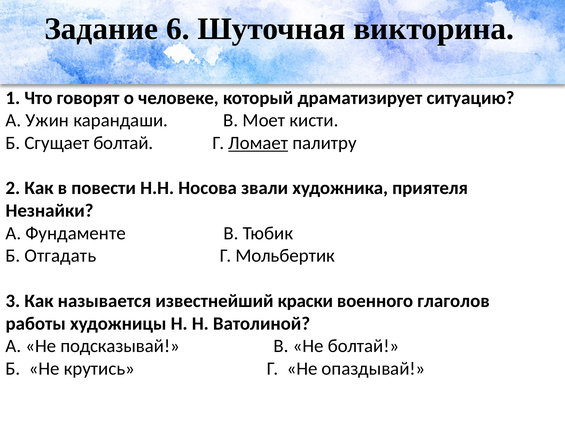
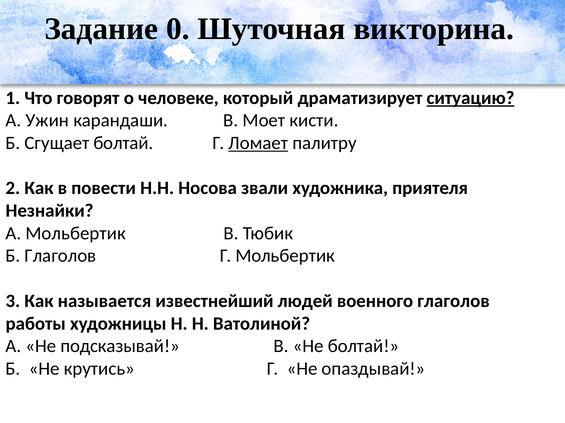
6: 6 -> 0
ситуацию underline: none -> present
А Фундаменте: Фундаменте -> Мольбертик
Б Отгадать: Отгадать -> Глаголов
краски: краски -> людей
